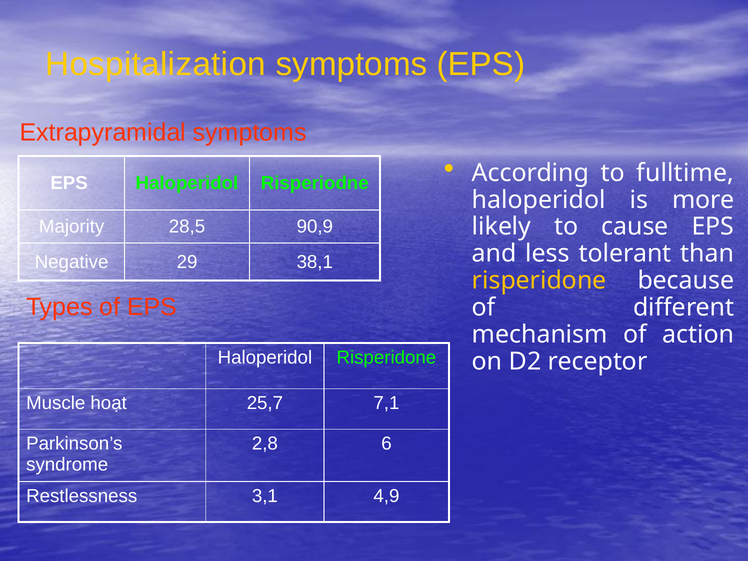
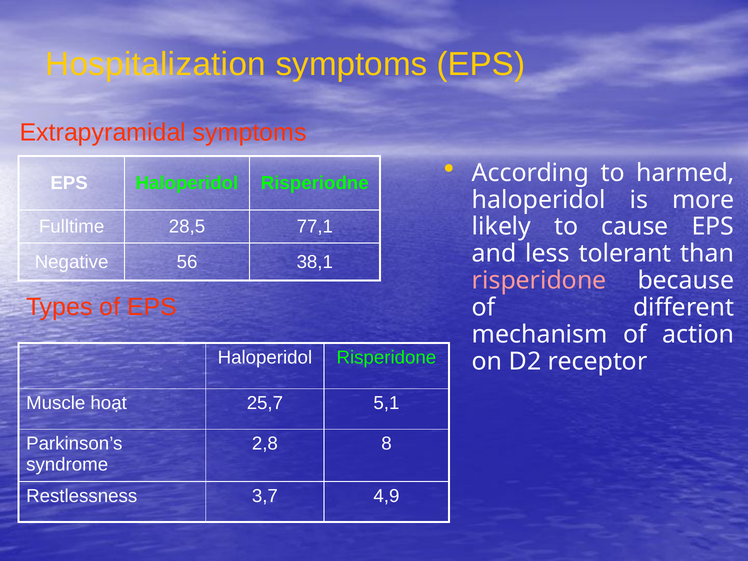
fulltime: fulltime -> harmed
Majority: Majority -> Fulltime
90,9: 90,9 -> 77,1
29: 29 -> 56
risperidone at (539, 281) colour: yellow -> pink
7,1: 7,1 -> 5,1
6: 6 -> 8
3,1: 3,1 -> 3,7
